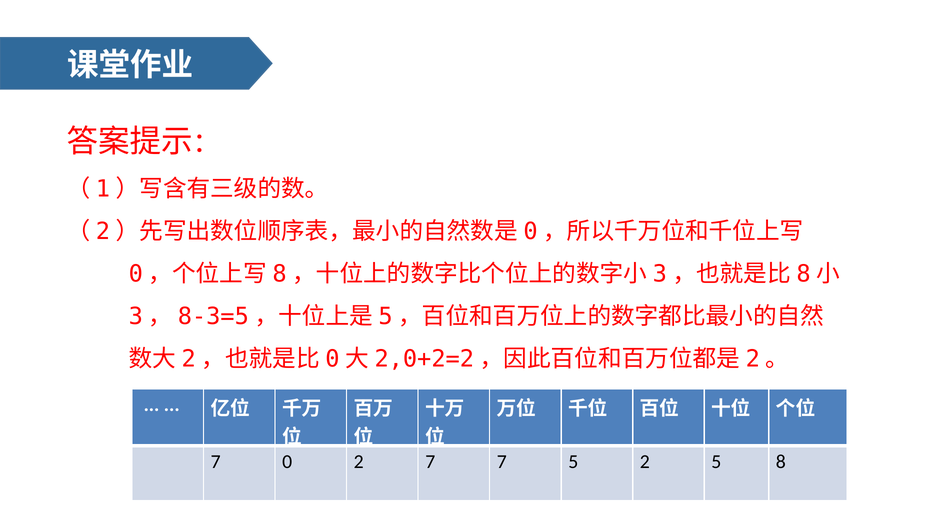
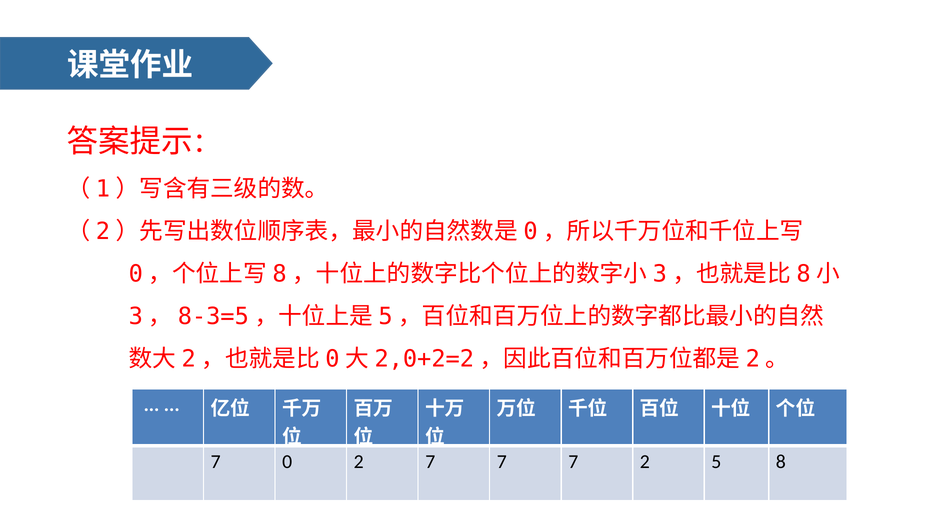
7 7 5: 5 -> 7
